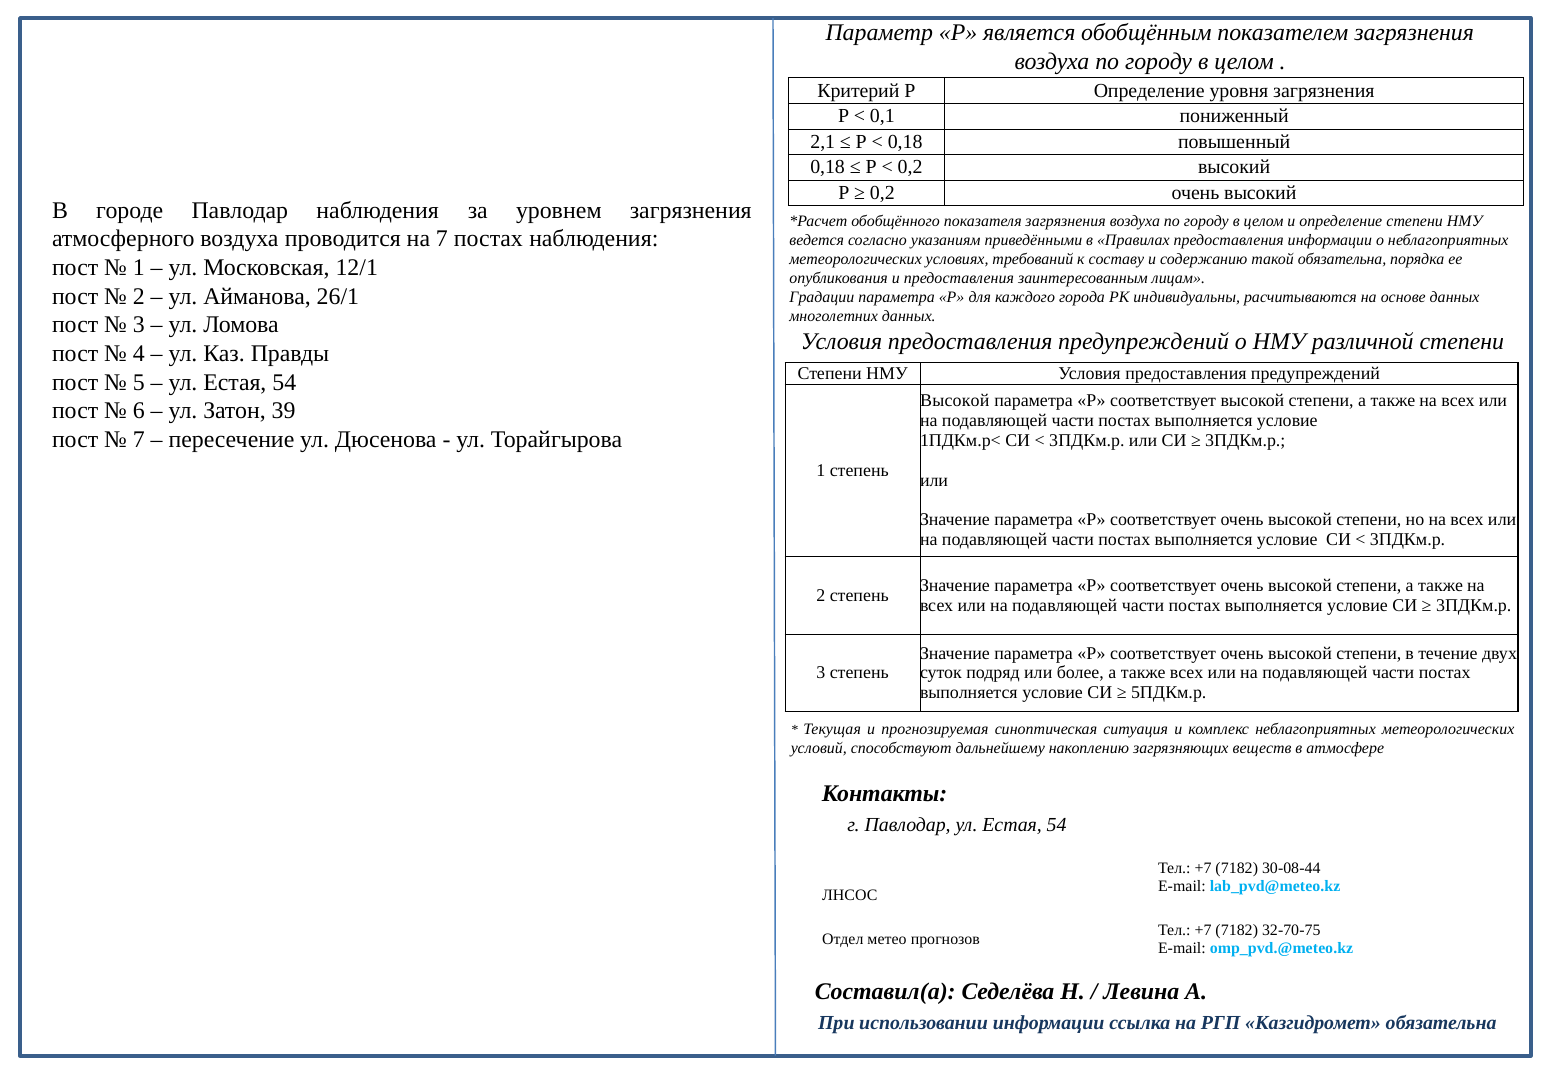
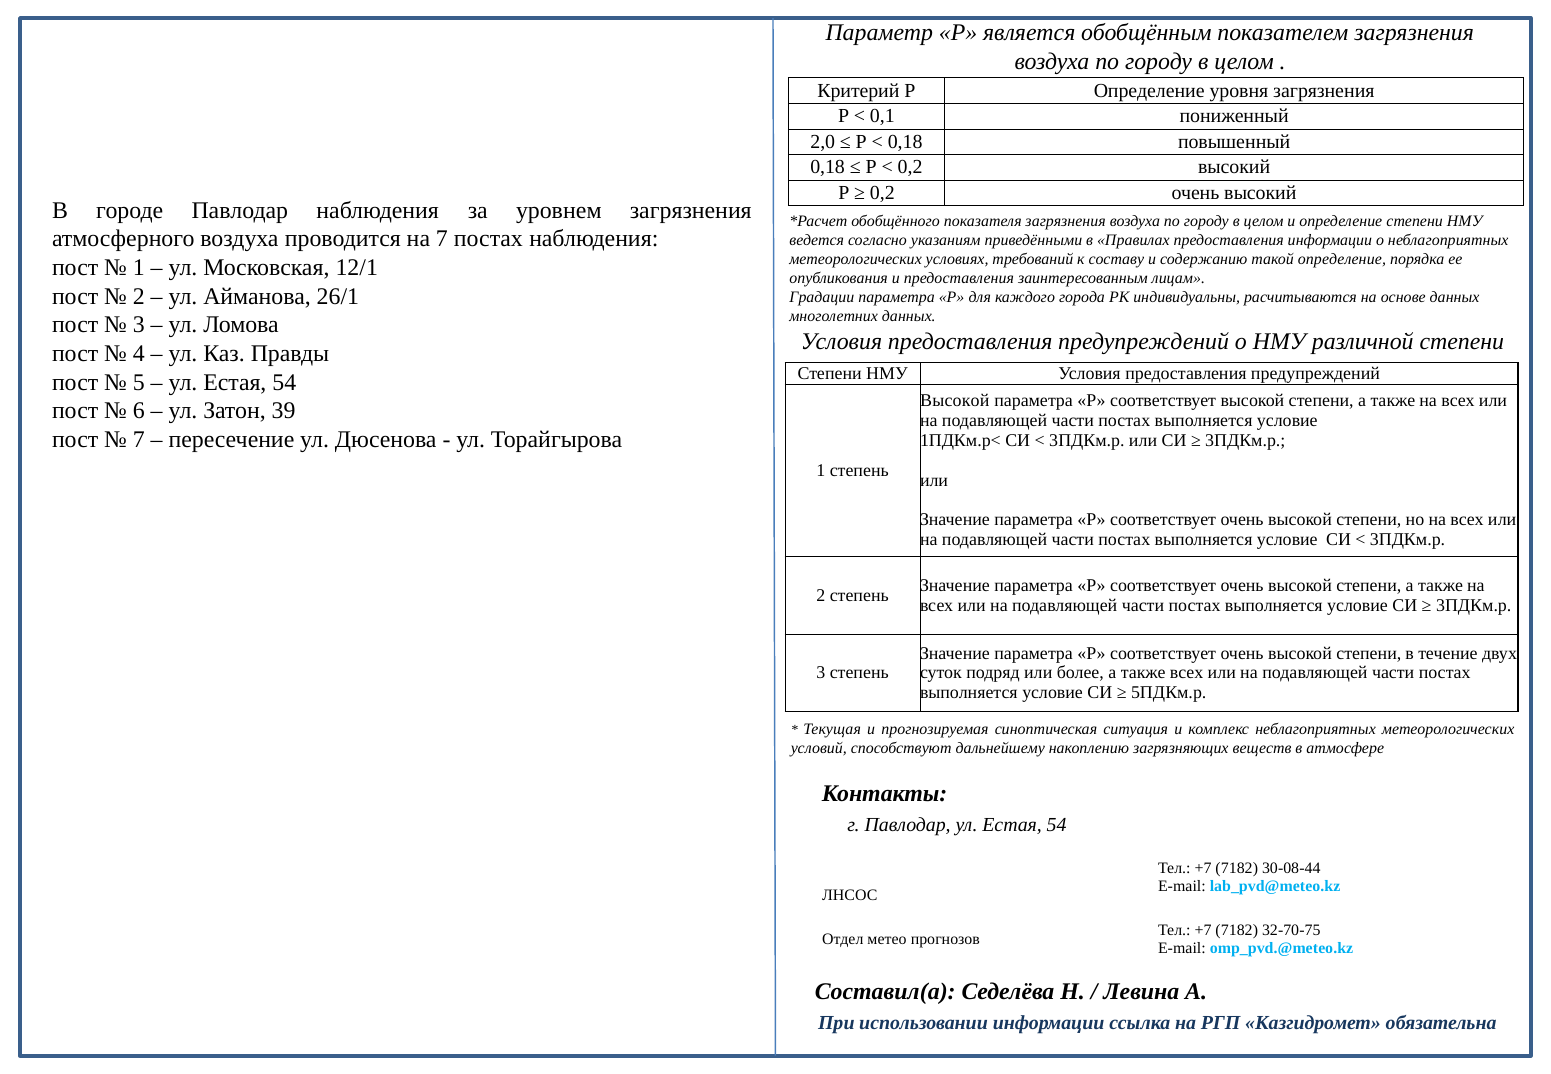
2,1: 2,1 -> 2,0
такой обязательна: обязательна -> определение
